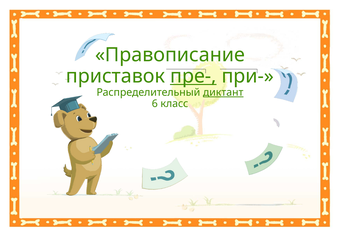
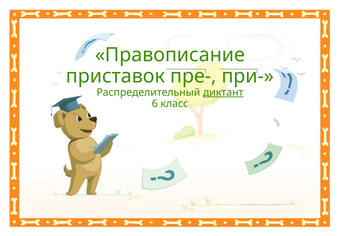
пре- underline: present -> none
